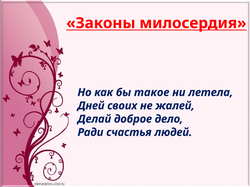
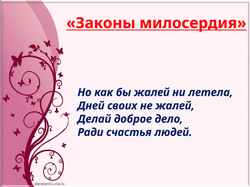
бы такое: такое -> жалей
